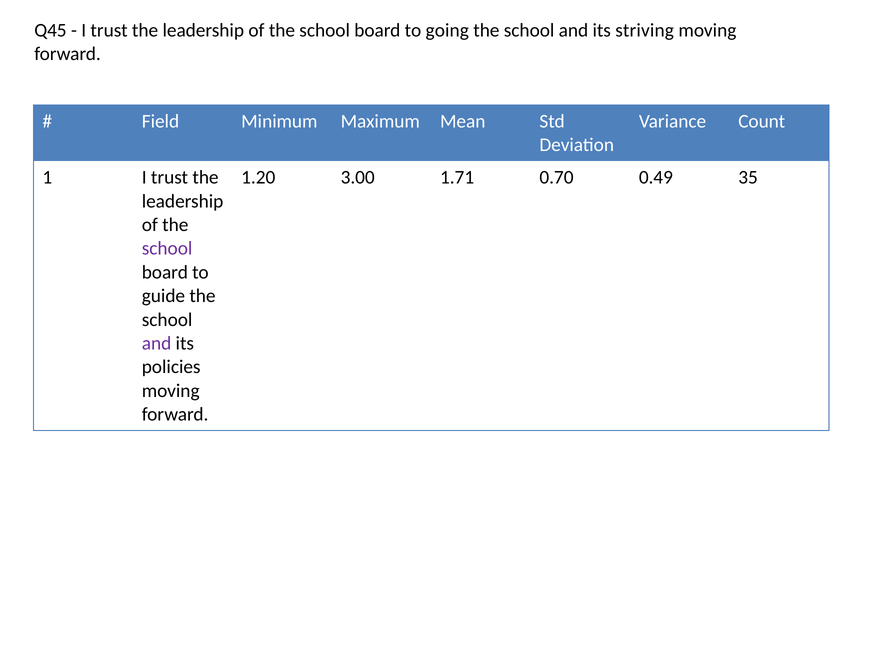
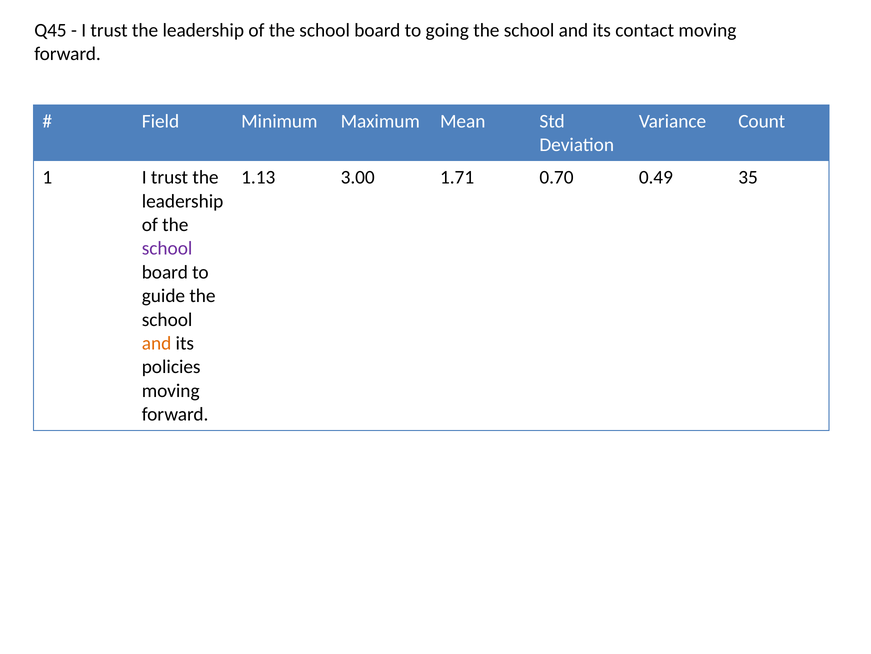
striving: striving -> contact
1.20: 1.20 -> 1.13
and at (157, 343) colour: purple -> orange
